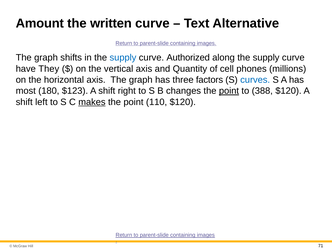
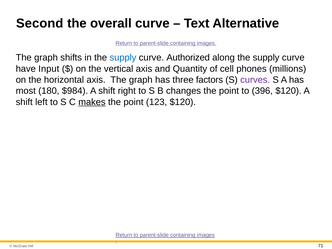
Amount: Amount -> Second
written: written -> overall
They: They -> Input
curves colour: blue -> purple
$123: $123 -> $984
point at (229, 91) underline: present -> none
388: 388 -> 396
110: 110 -> 123
